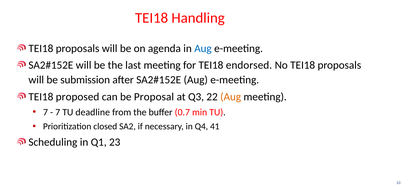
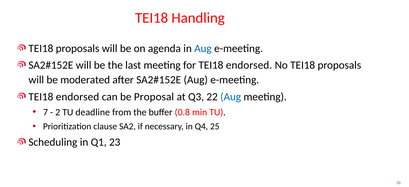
submission: submission -> moderated
proposed at (78, 97): proposed -> endorsed
Aug at (231, 97) colour: orange -> blue
7 at (58, 112): 7 -> 2
0.7: 0.7 -> 0.8
closed: closed -> clause
41: 41 -> 25
